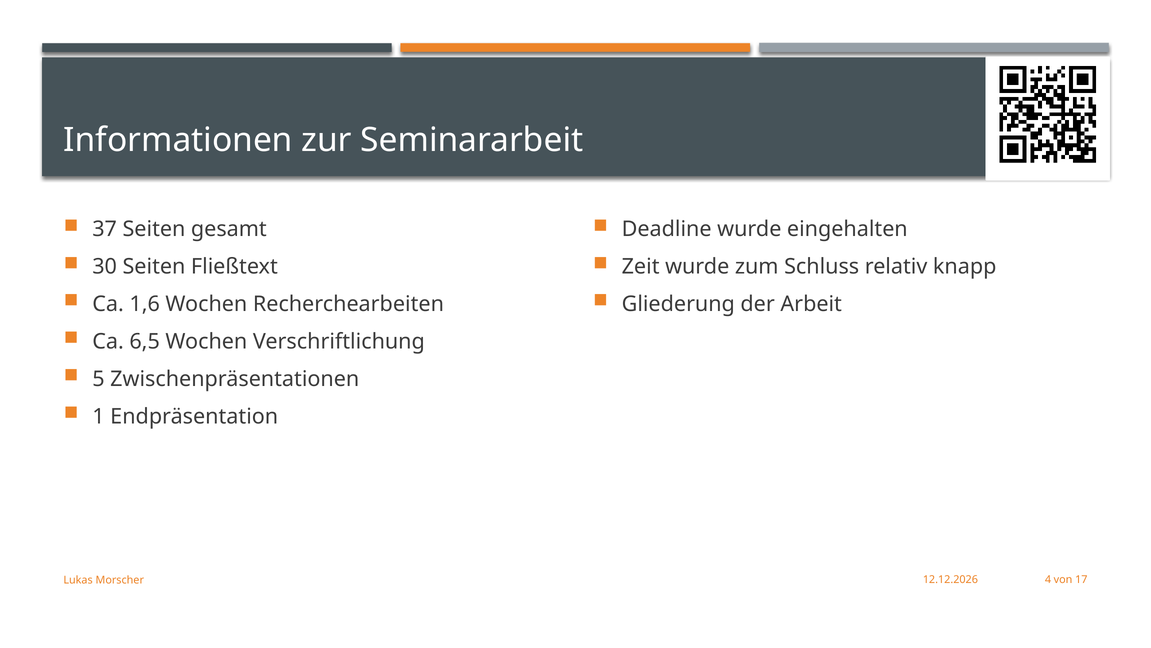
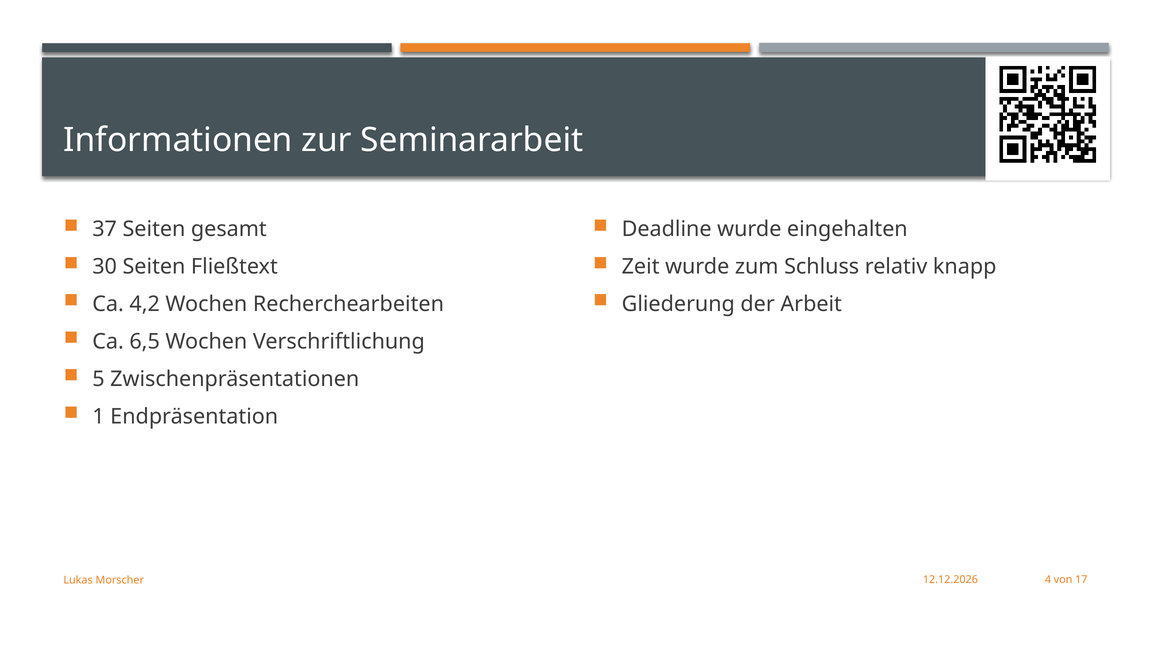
1,6: 1,6 -> 4,2
